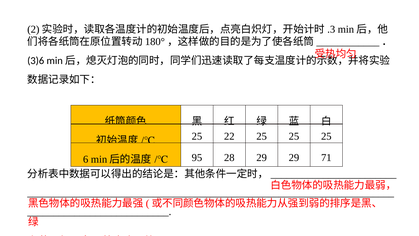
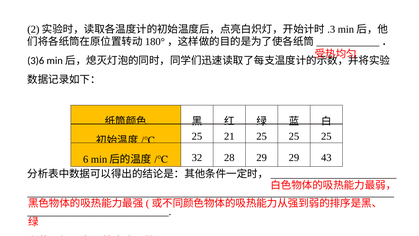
22: 22 -> 21
95: 95 -> 32
71: 71 -> 43
